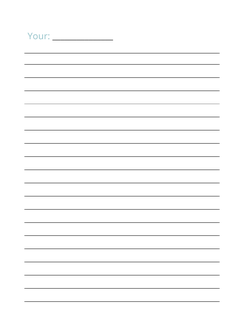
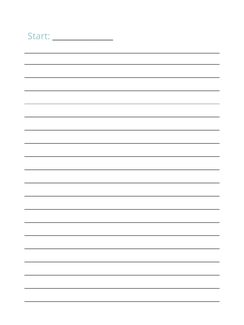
Your: Your -> Start
